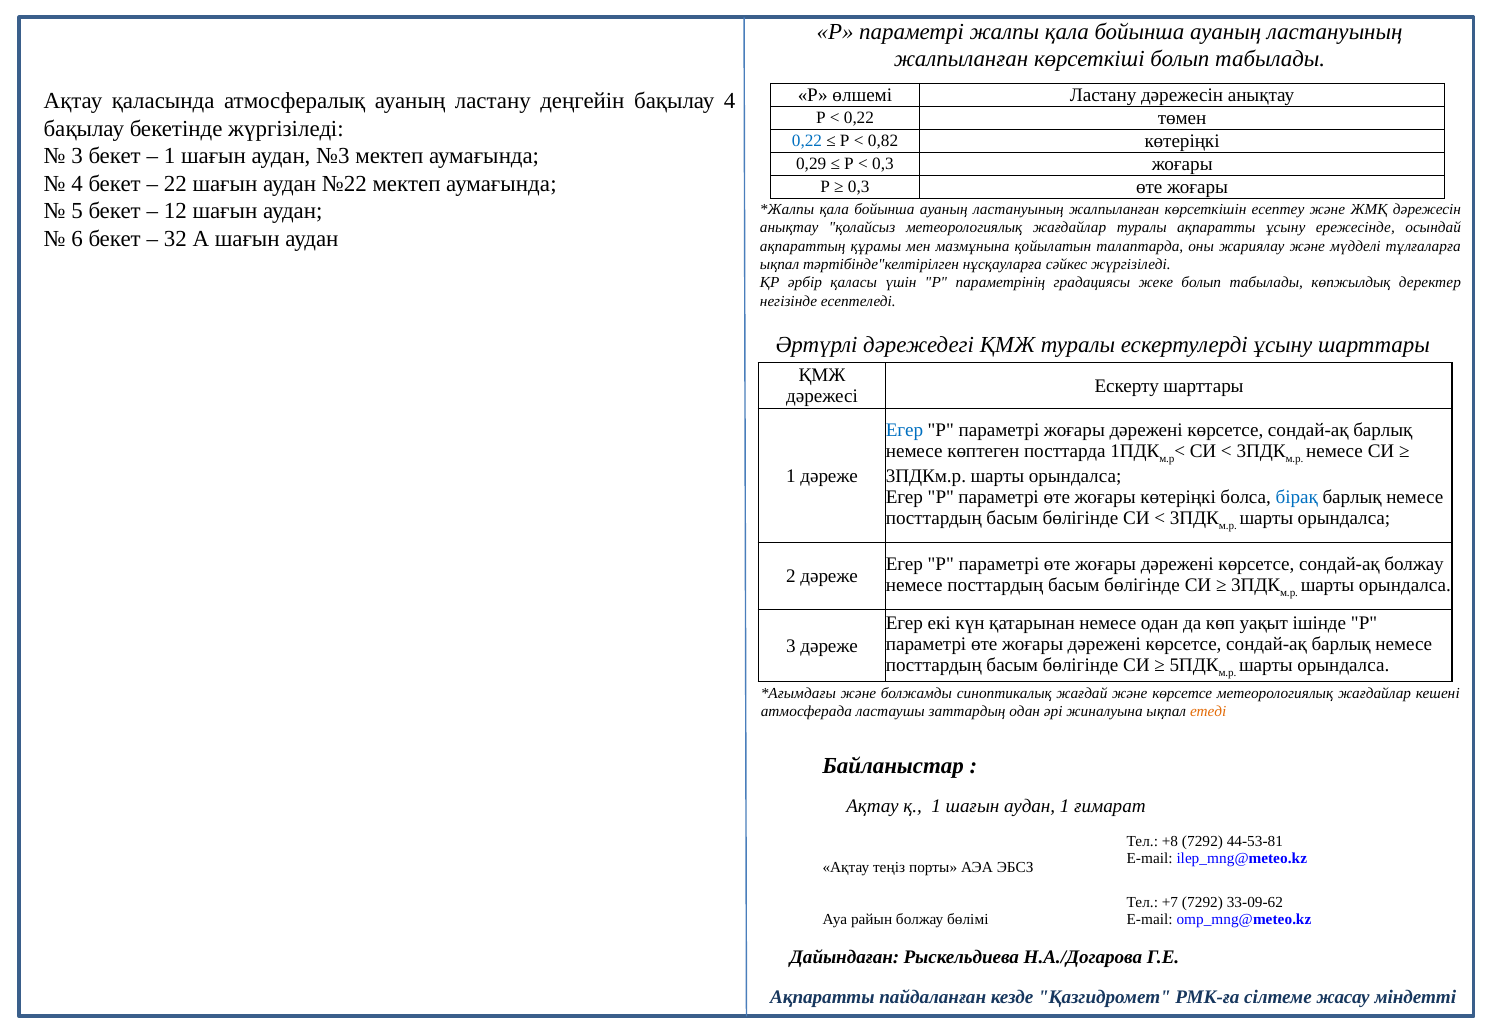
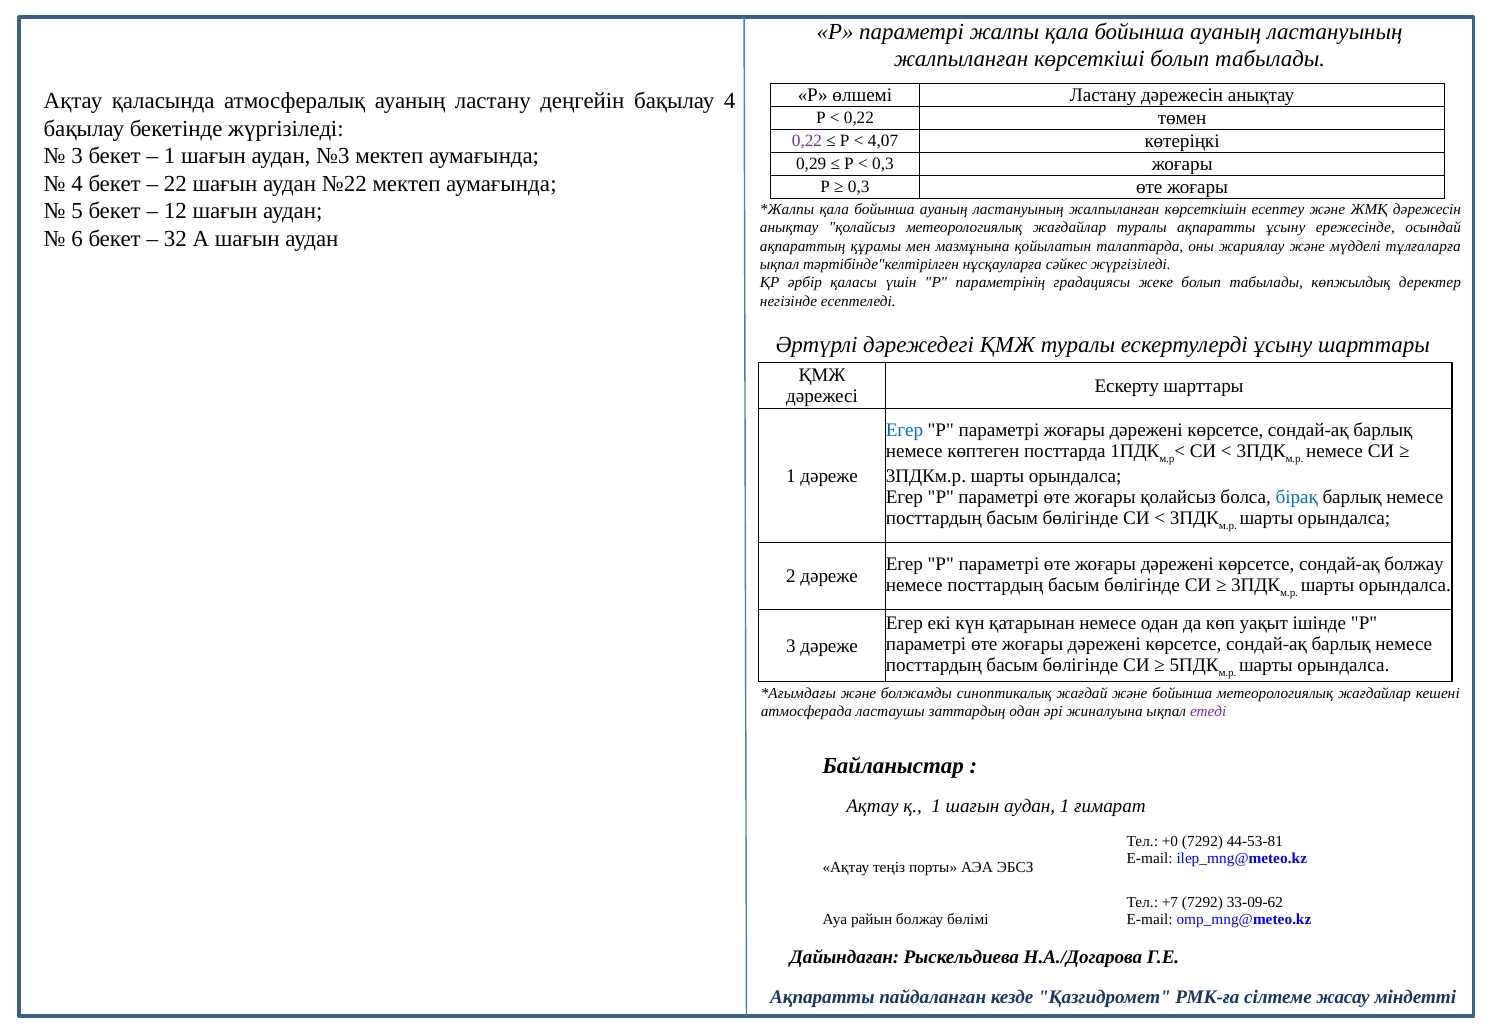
0,22 at (807, 141) colour: blue -> purple
0,82: 0,82 -> 4,07
жоғары көтеріңкі: көтеріңкі -> қолайсыз
және көрсетсе: көрсетсе -> бойынша
етеді colour: orange -> purple
+8: +8 -> +0
